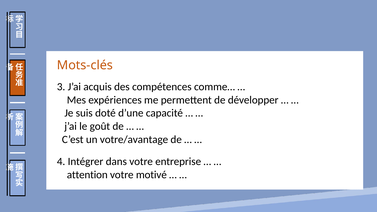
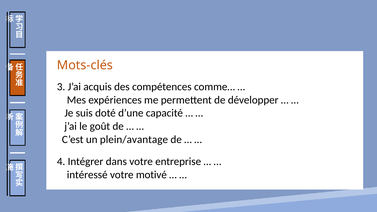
votre/avantage: votre/avantage -> plein/avantage
attention: attention -> intéressé
